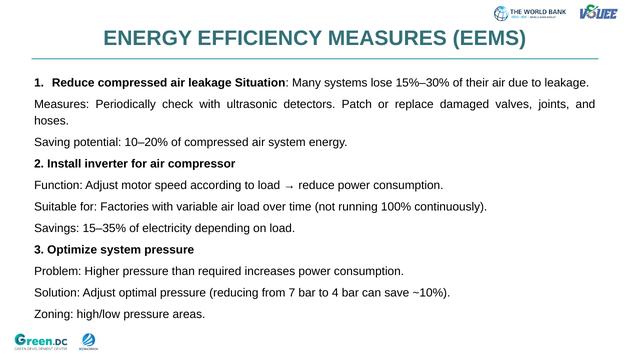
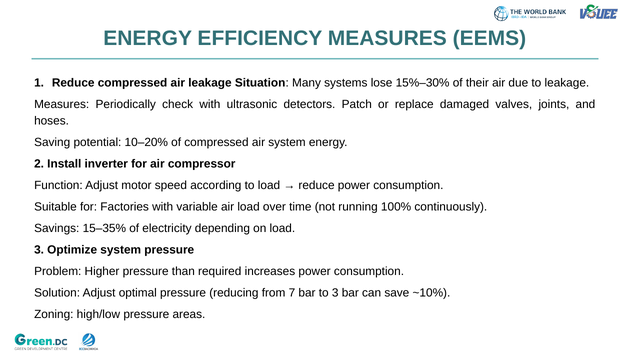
to 4: 4 -> 3
